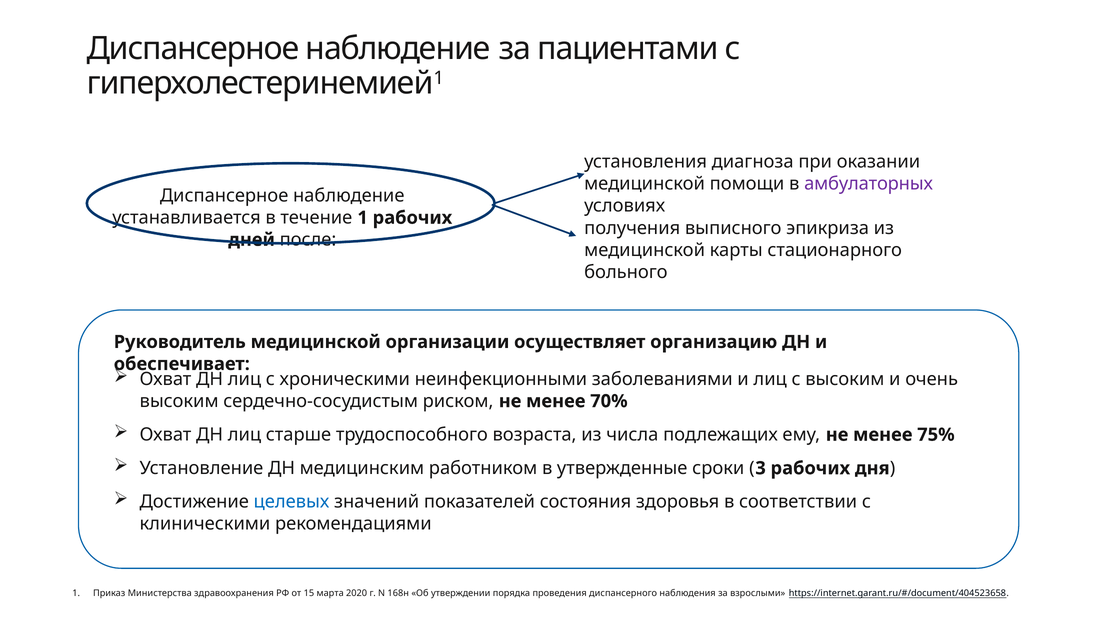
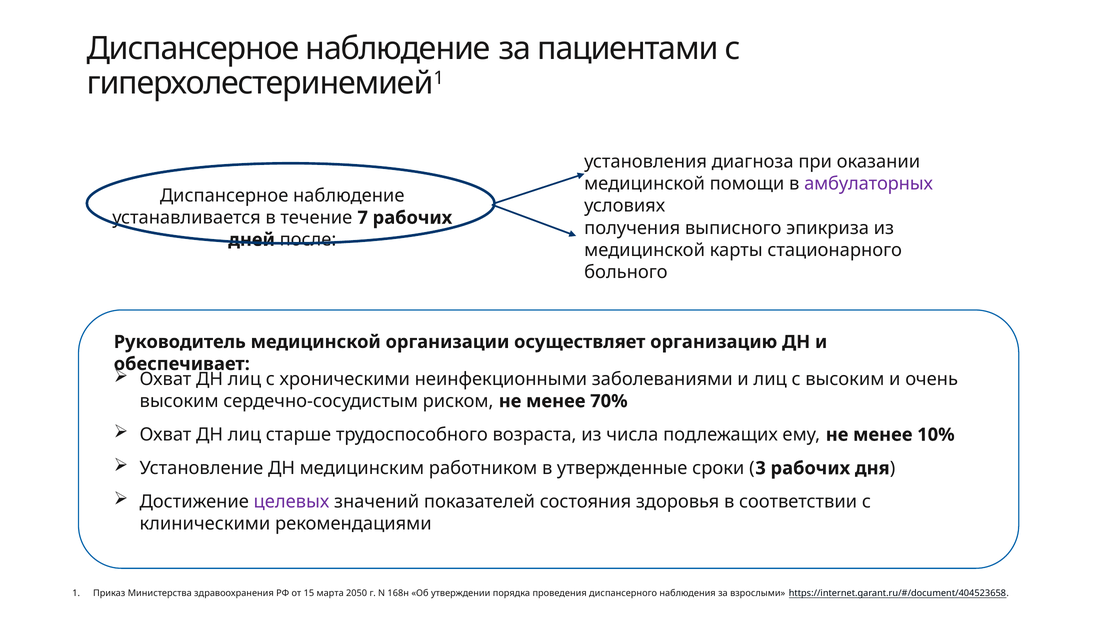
течение 1: 1 -> 7
75%: 75% -> 10%
целевых colour: blue -> purple
2020: 2020 -> 2050
